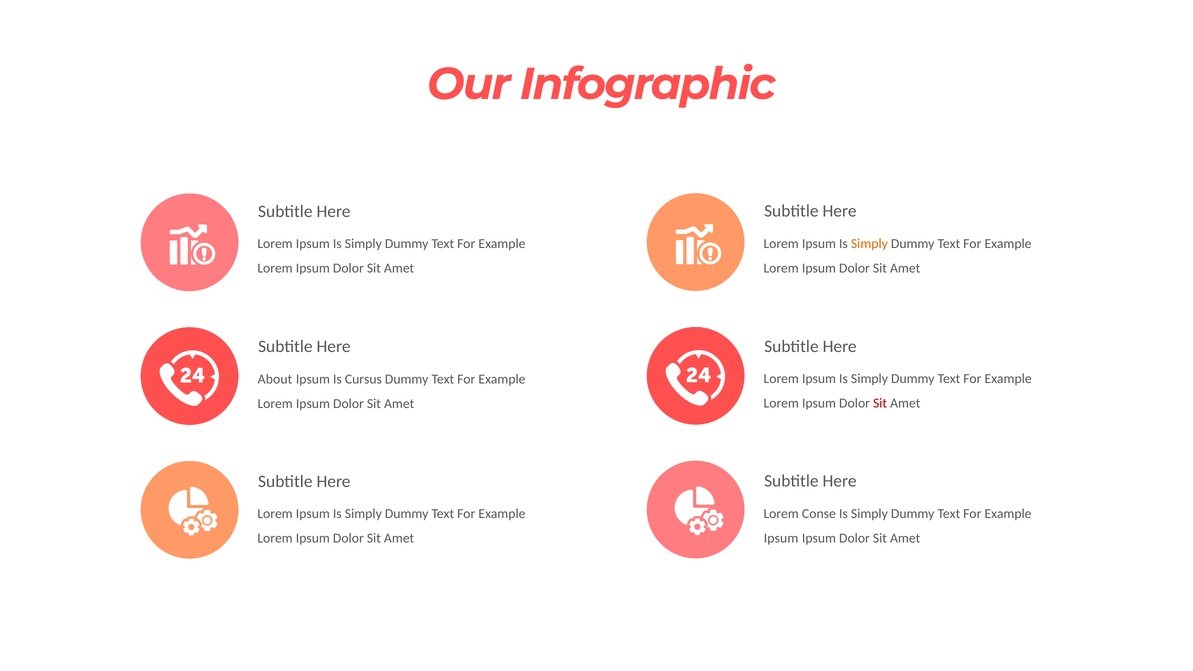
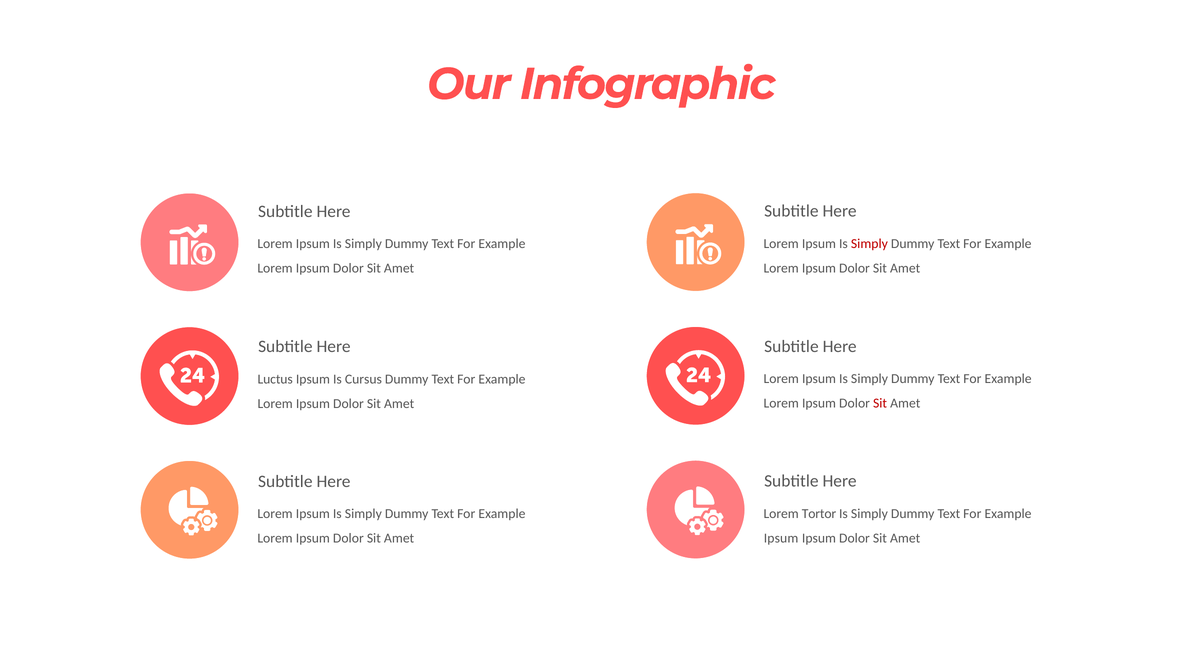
Simply at (869, 244) colour: orange -> red
About: About -> Luctus
Conse: Conse -> Tortor
